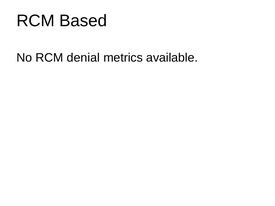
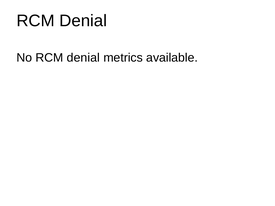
Based at (83, 21): Based -> Denial
